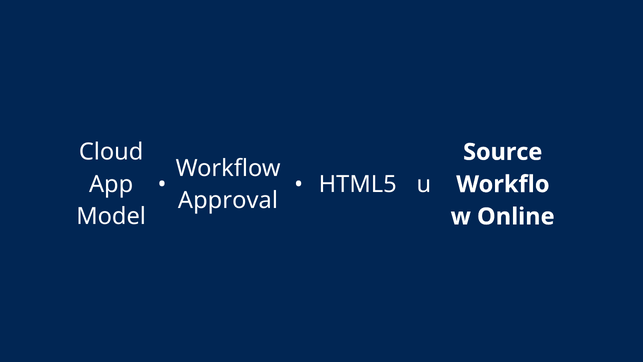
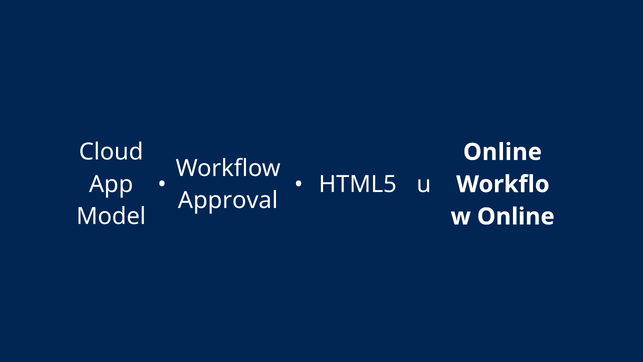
Source at (503, 152): Source -> Online
